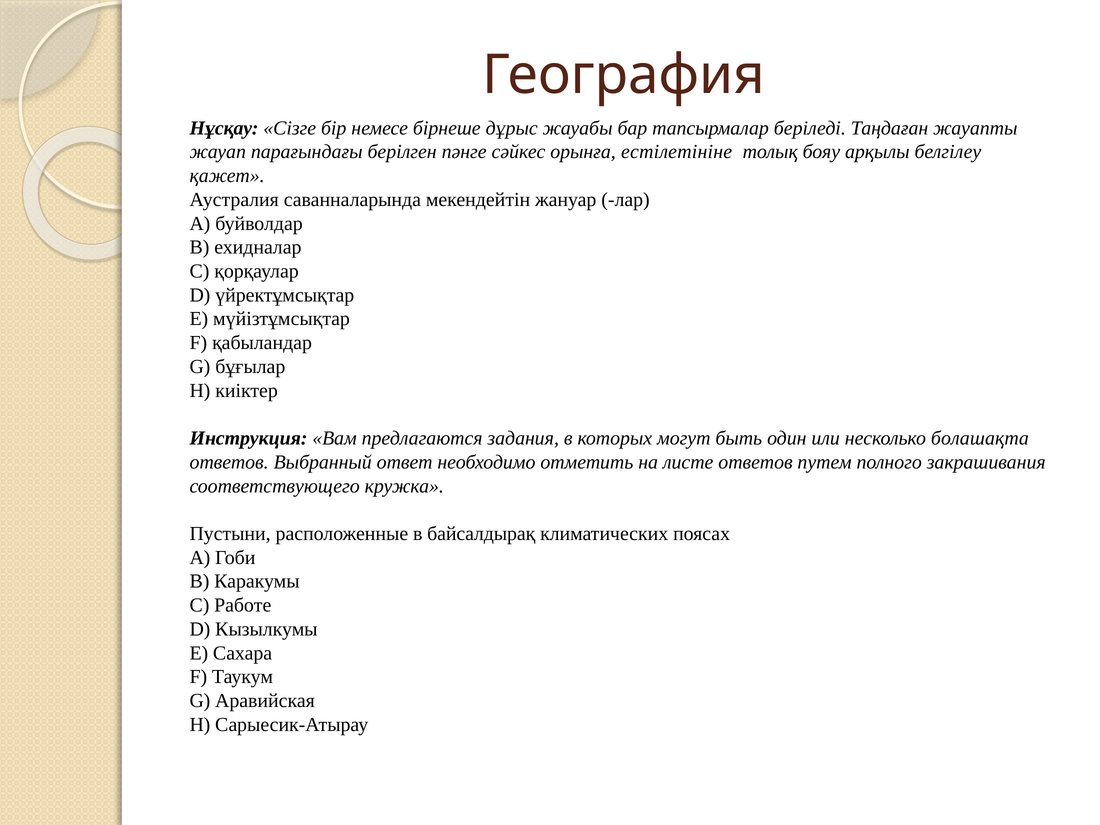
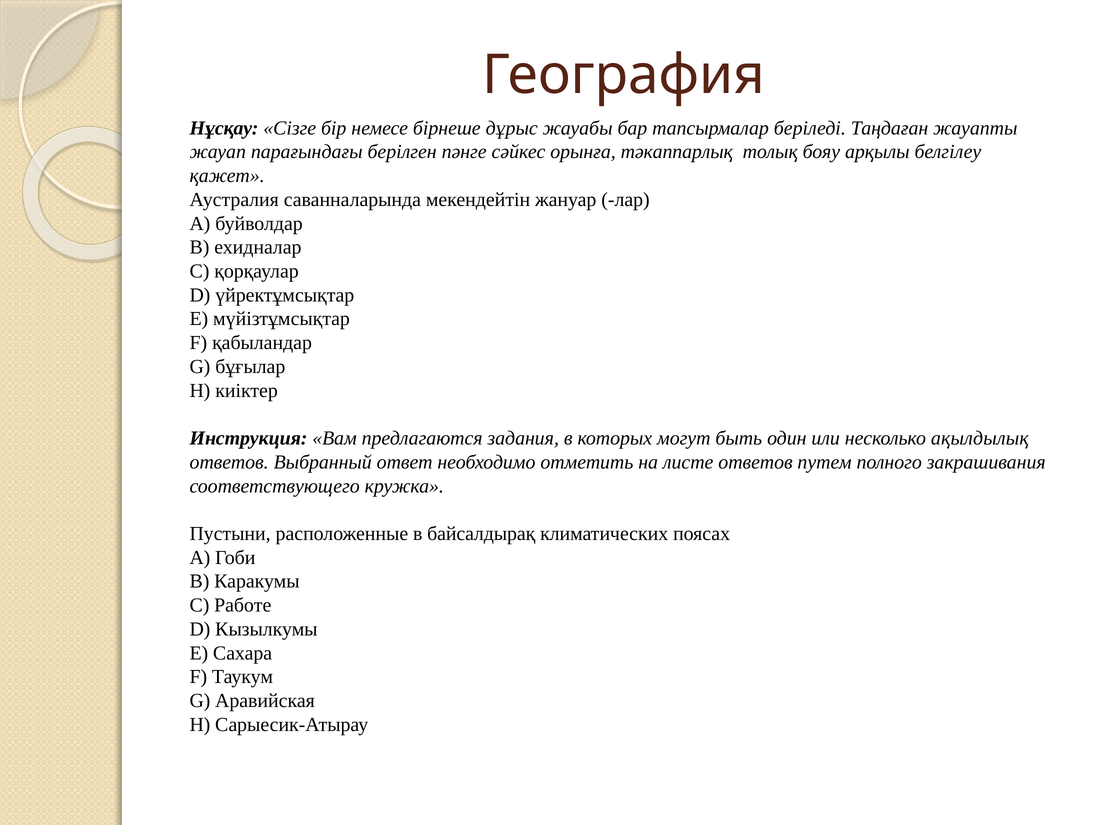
естілетініне: естілетініне -> тәкаппарлық
болашақта: болашақта -> ақылдылық
